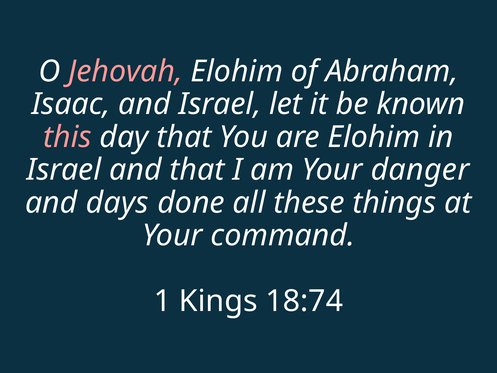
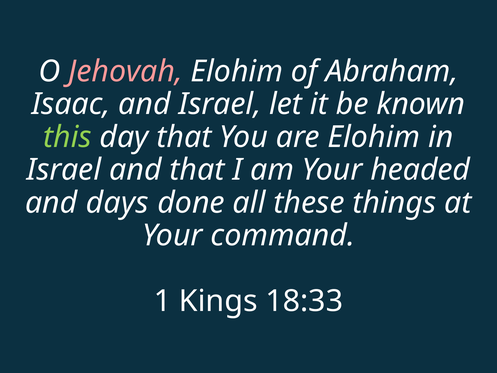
this colour: pink -> light green
danger: danger -> headed
18:74: 18:74 -> 18:33
